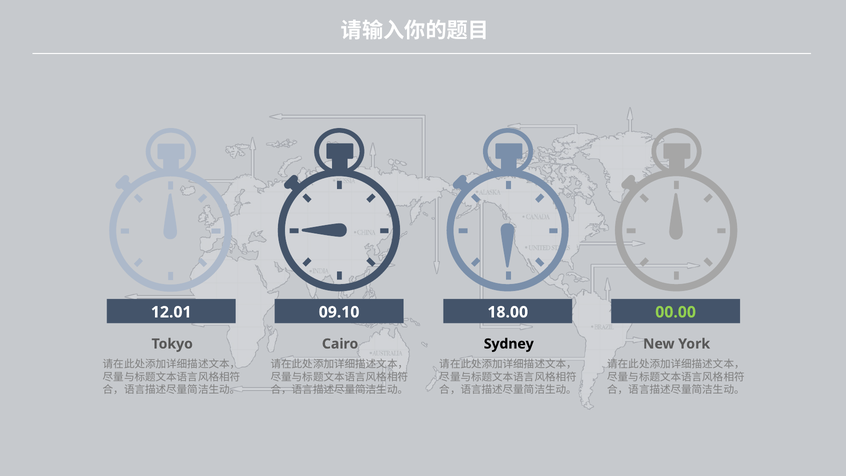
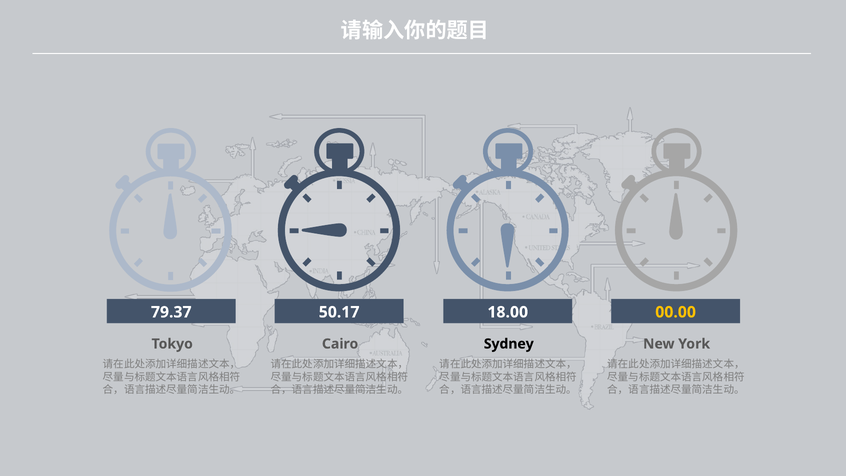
12.01: 12.01 -> 79.37
09.10: 09.10 -> 50.17
00.00 colour: light green -> yellow
